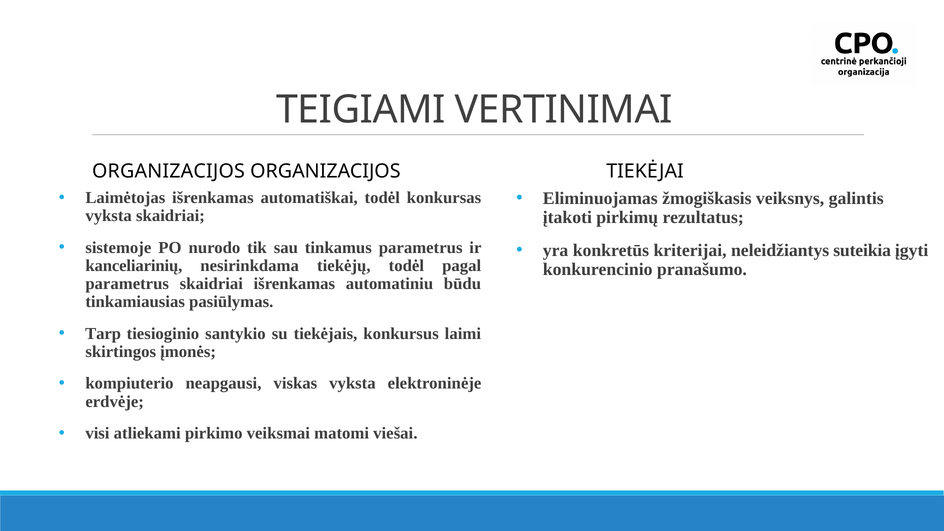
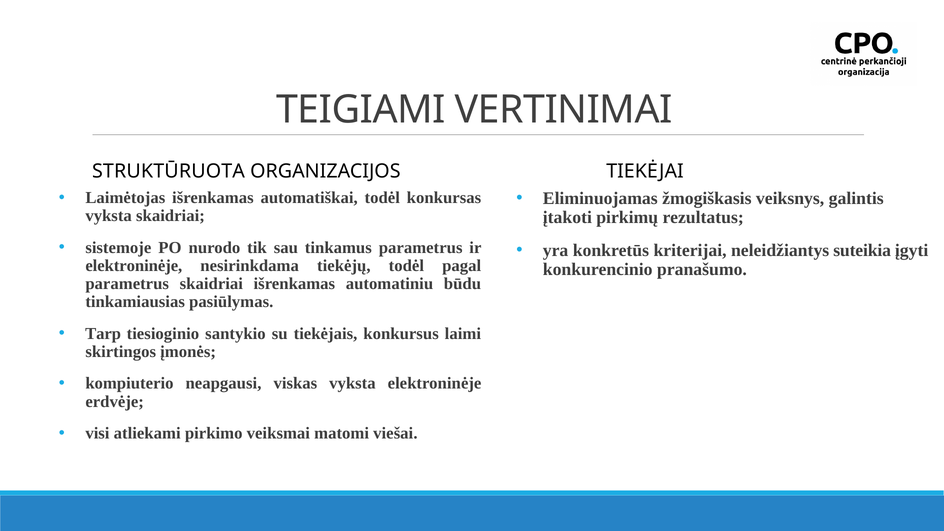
ORGANIZACIJOS at (168, 171): ORGANIZACIJOS -> STRUKTŪRUOTA
kanceliarinių at (134, 266): kanceliarinių -> elektroninėje
